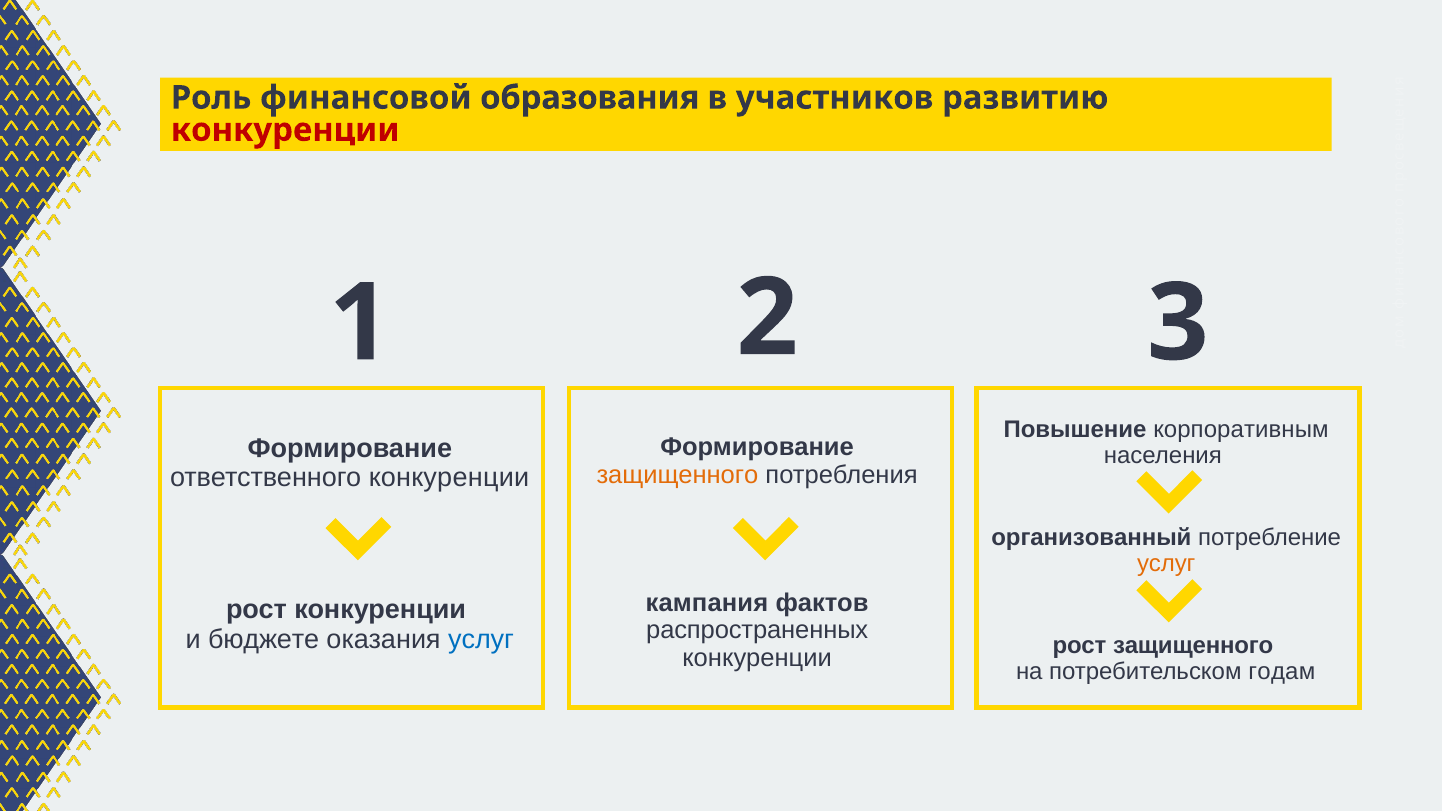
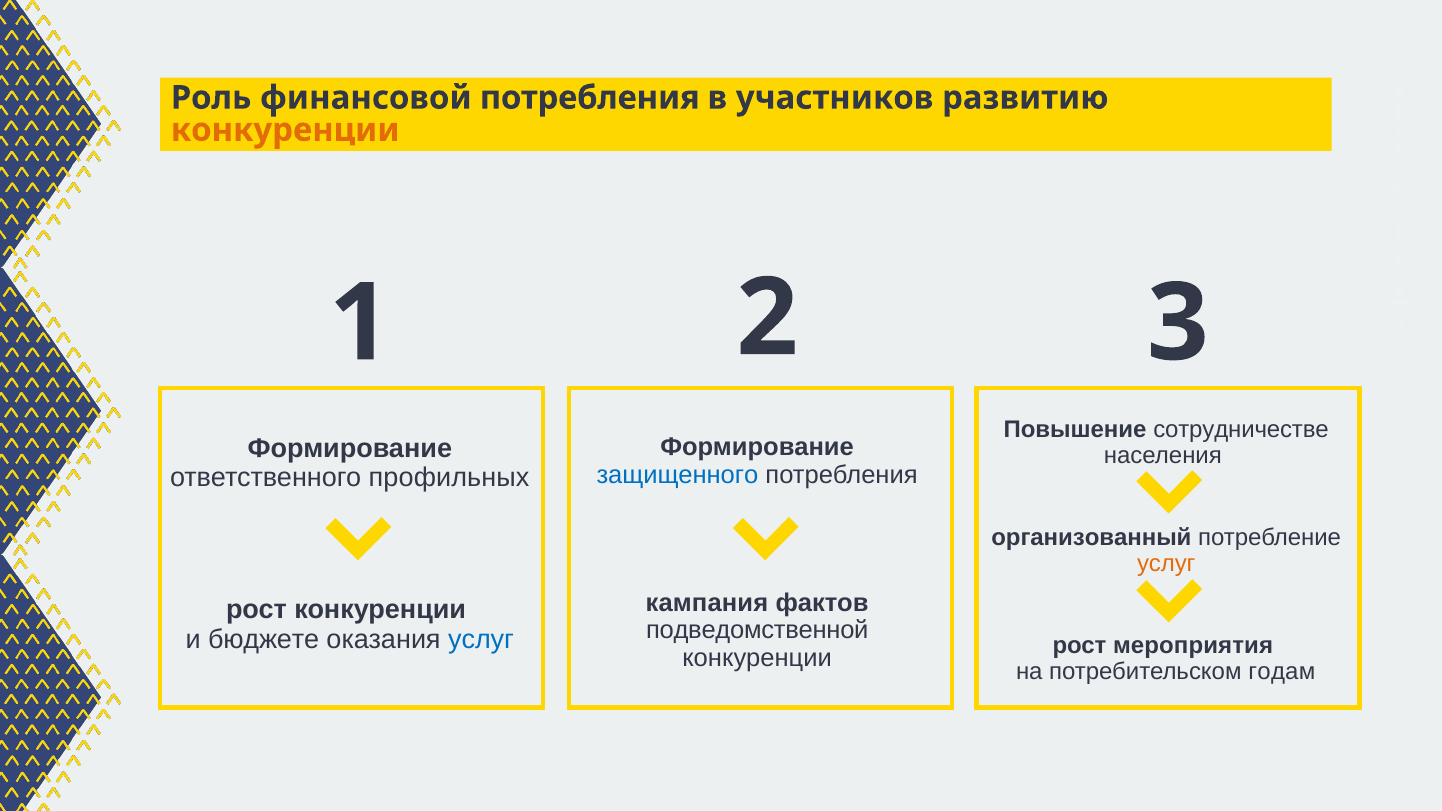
финансовой образования: образования -> потребления
конкуренции at (285, 130) colour: red -> orange
корпоративным: корпоративным -> сотрудничестве
защищенного at (677, 475) colour: orange -> blue
ответственного конкуренции: конкуренции -> профильных
распространенных: распространенных -> подведомственной
рост защищенного: защищенного -> мероприятия
